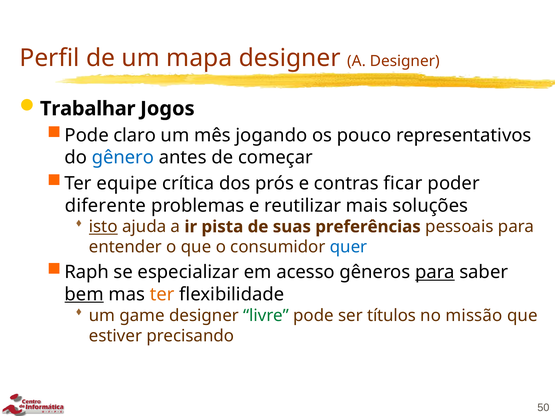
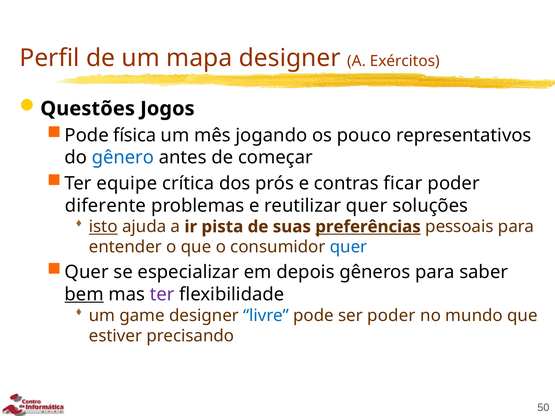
A Designer: Designer -> Exércitos
Trabalhar: Trabalhar -> Questões
claro: claro -> física
reutilizar mais: mais -> quer
preferências underline: none -> present
Raph at (87, 272): Raph -> Quer
acesso: acesso -> depois
para at (435, 272) underline: present -> none
ter at (162, 294) colour: orange -> purple
livre colour: green -> blue
ser títulos: títulos -> poder
missão: missão -> mundo
